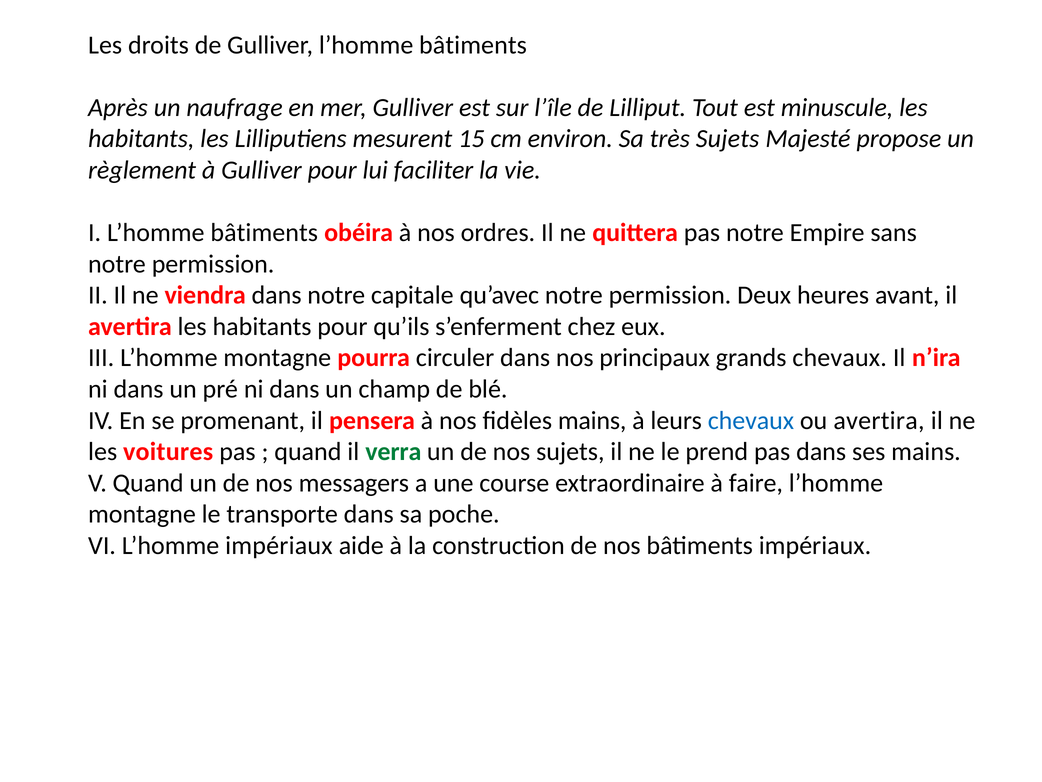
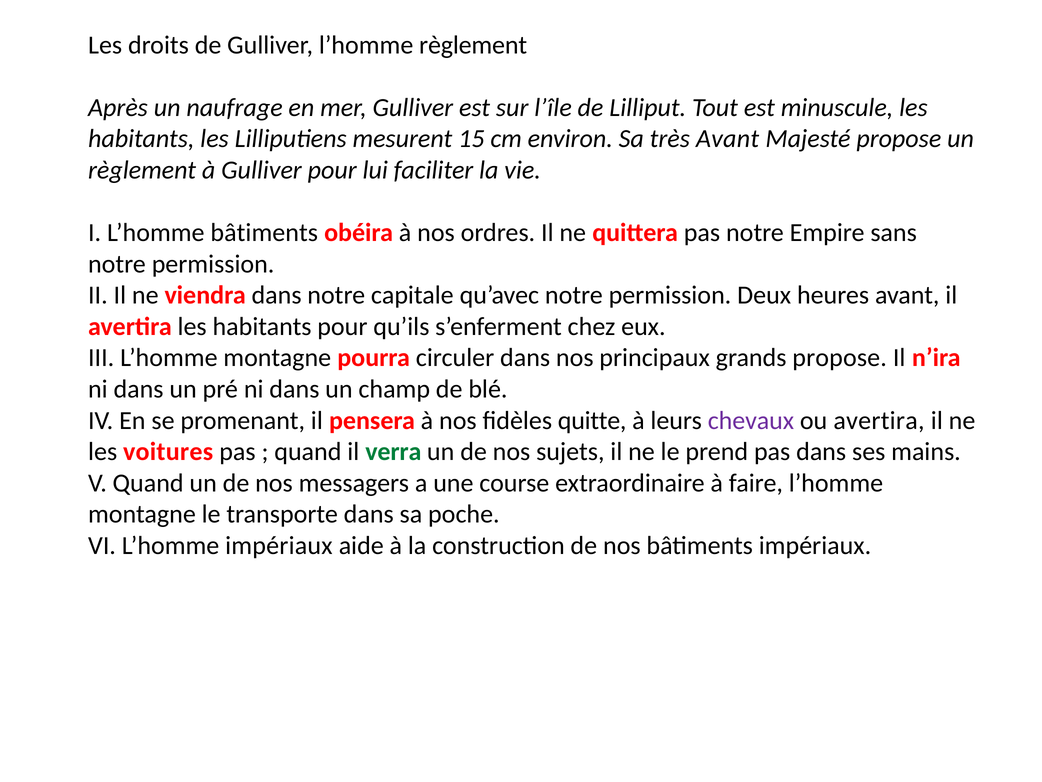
Gulliver l’homme bâtiments: bâtiments -> règlement
très Sujets: Sujets -> Avant
grands chevaux: chevaux -> propose
fidèles mains: mains -> quitte
chevaux at (751, 420) colour: blue -> purple
